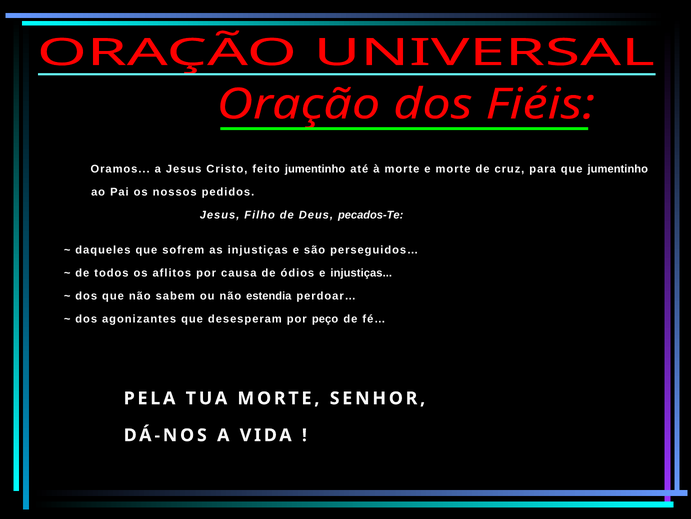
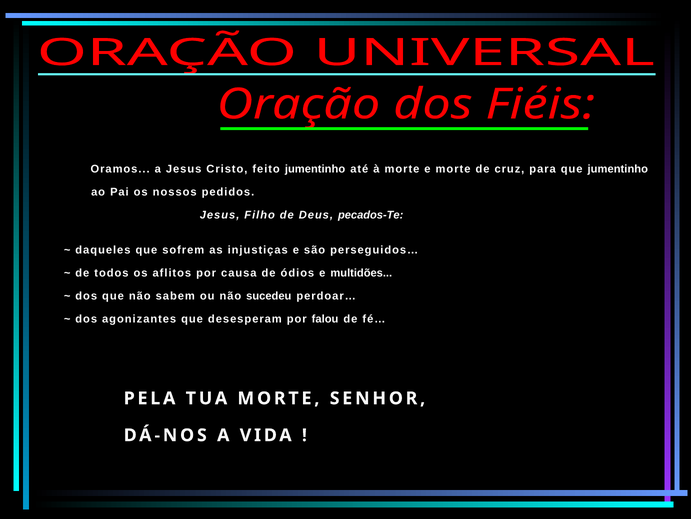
e injustiças: injustiças -> multidões
estendia: estendia -> sucedeu
peço: peço -> falou
